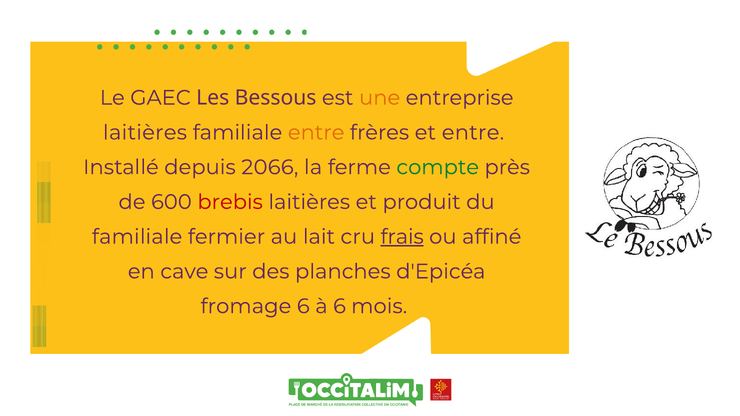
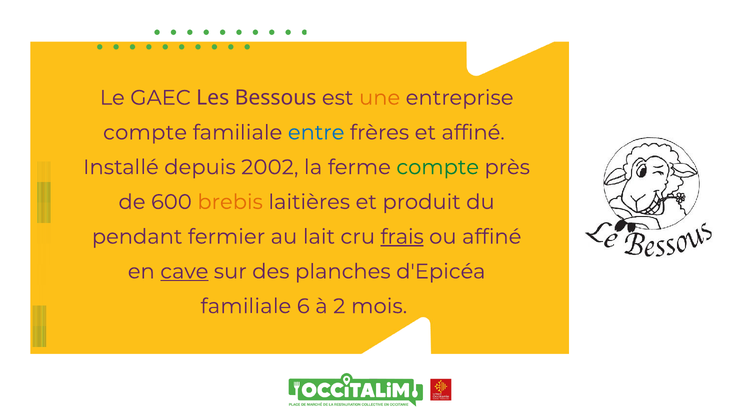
laitières at (145, 133): laitières -> compte
entre at (316, 133) colour: orange -> blue
et entre: entre -> affiné
2066: 2066 -> 2002
brebis colour: red -> orange
familiale at (137, 237): familiale -> pendant
cave underline: none -> present
fromage at (246, 306): fromage -> familiale
à 6: 6 -> 2
